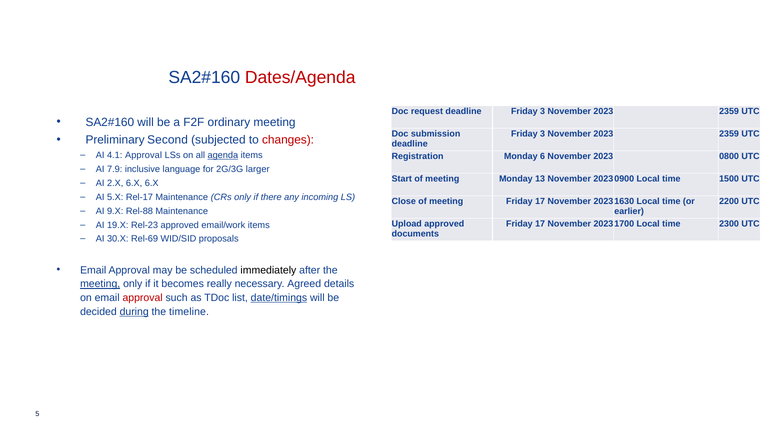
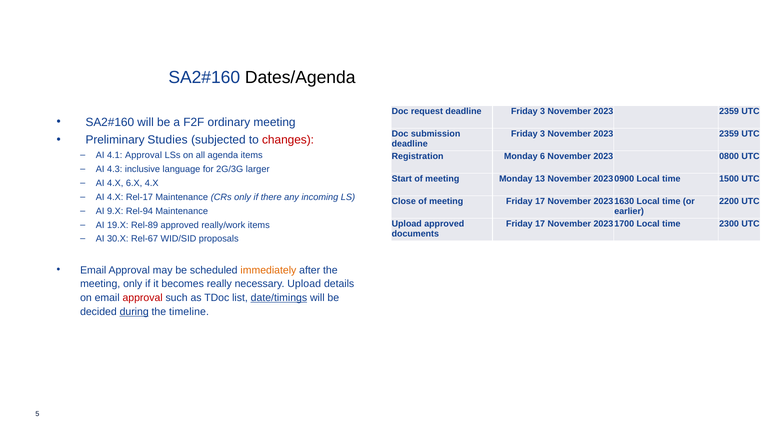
Dates/Agenda colour: red -> black
Second: Second -> Studies
agenda underline: present -> none
7.9: 7.9 -> 4.3
2.X at (115, 183): 2.X -> 4.X
6.X 6.X: 6.X -> 4.X
5.X at (115, 197): 5.X -> 4.X
Rel-88: Rel-88 -> Rel-94
Rel-23: Rel-23 -> Rel-89
email/work: email/work -> really/work
Rel-69: Rel-69 -> Rel-67
immediately colour: black -> orange
meeting at (100, 284) underline: present -> none
necessary Agreed: Agreed -> Upload
